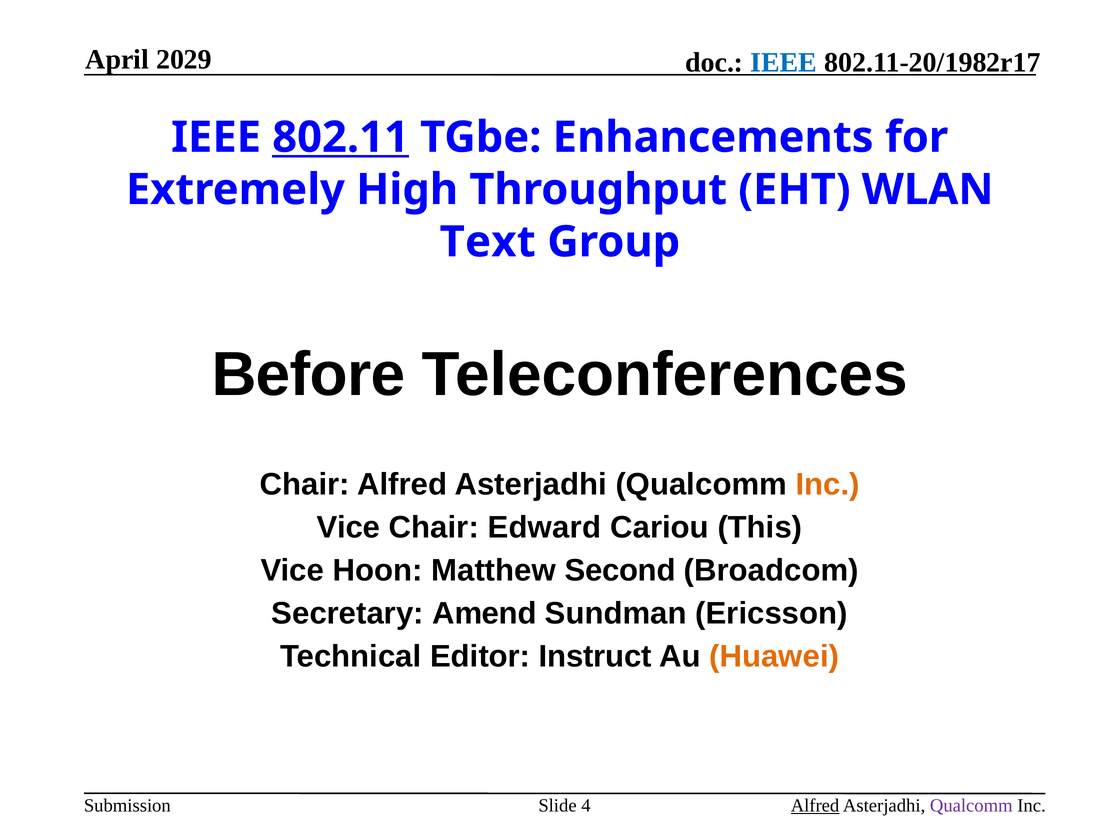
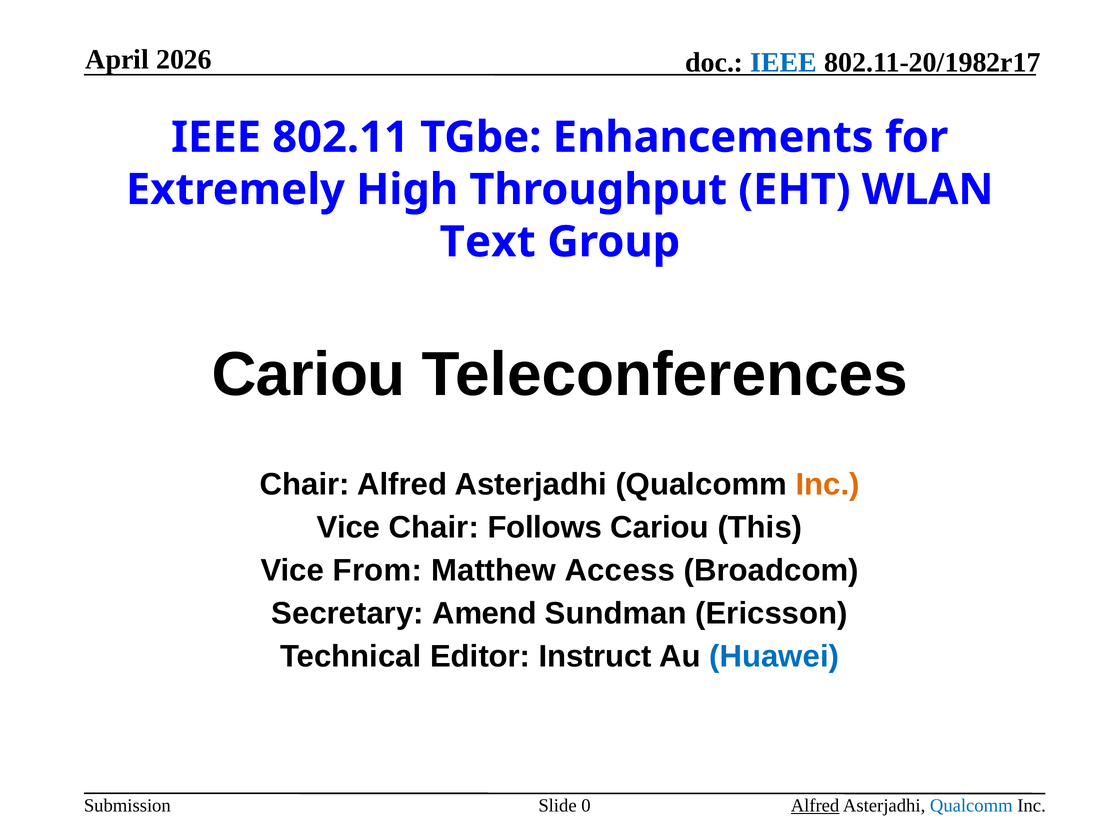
2029: 2029 -> 2026
802.11 underline: present -> none
Before at (308, 375): Before -> Cariou
Edward: Edward -> Follows
Hoon: Hoon -> From
Second: Second -> Access
Huawei colour: orange -> blue
4: 4 -> 0
Qualcomm at (971, 806) colour: purple -> blue
